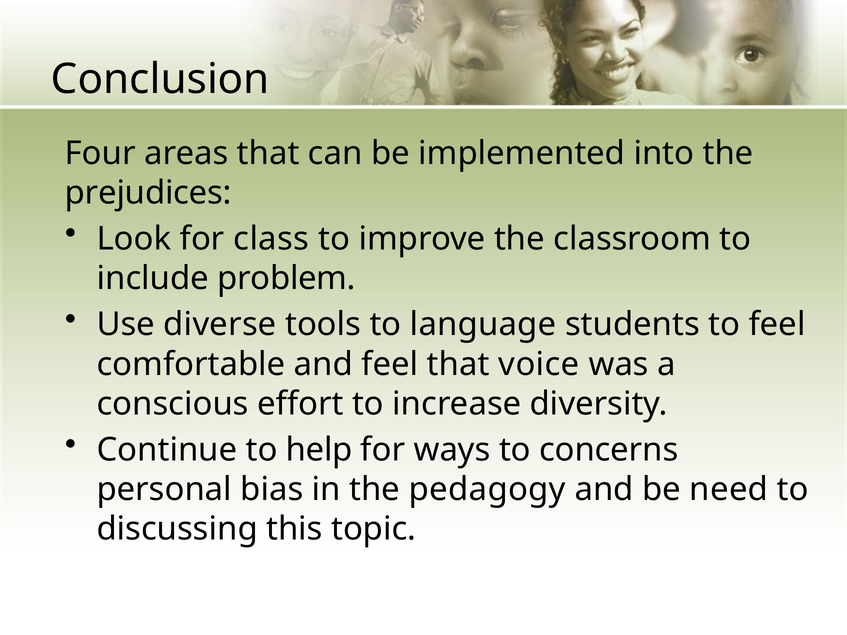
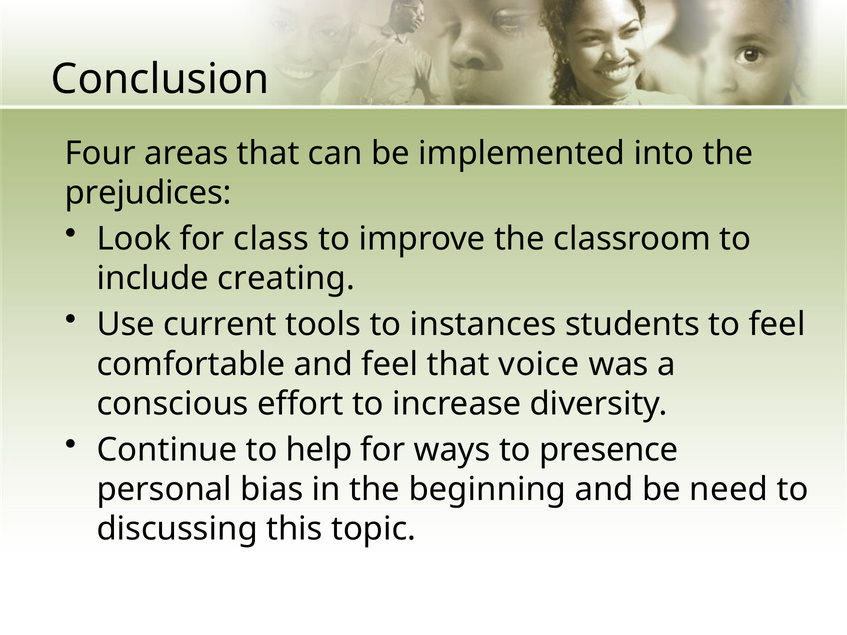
problem: problem -> creating
diverse: diverse -> current
language: language -> instances
concerns: concerns -> presence
pedagogy: pedagogy -> beginning
